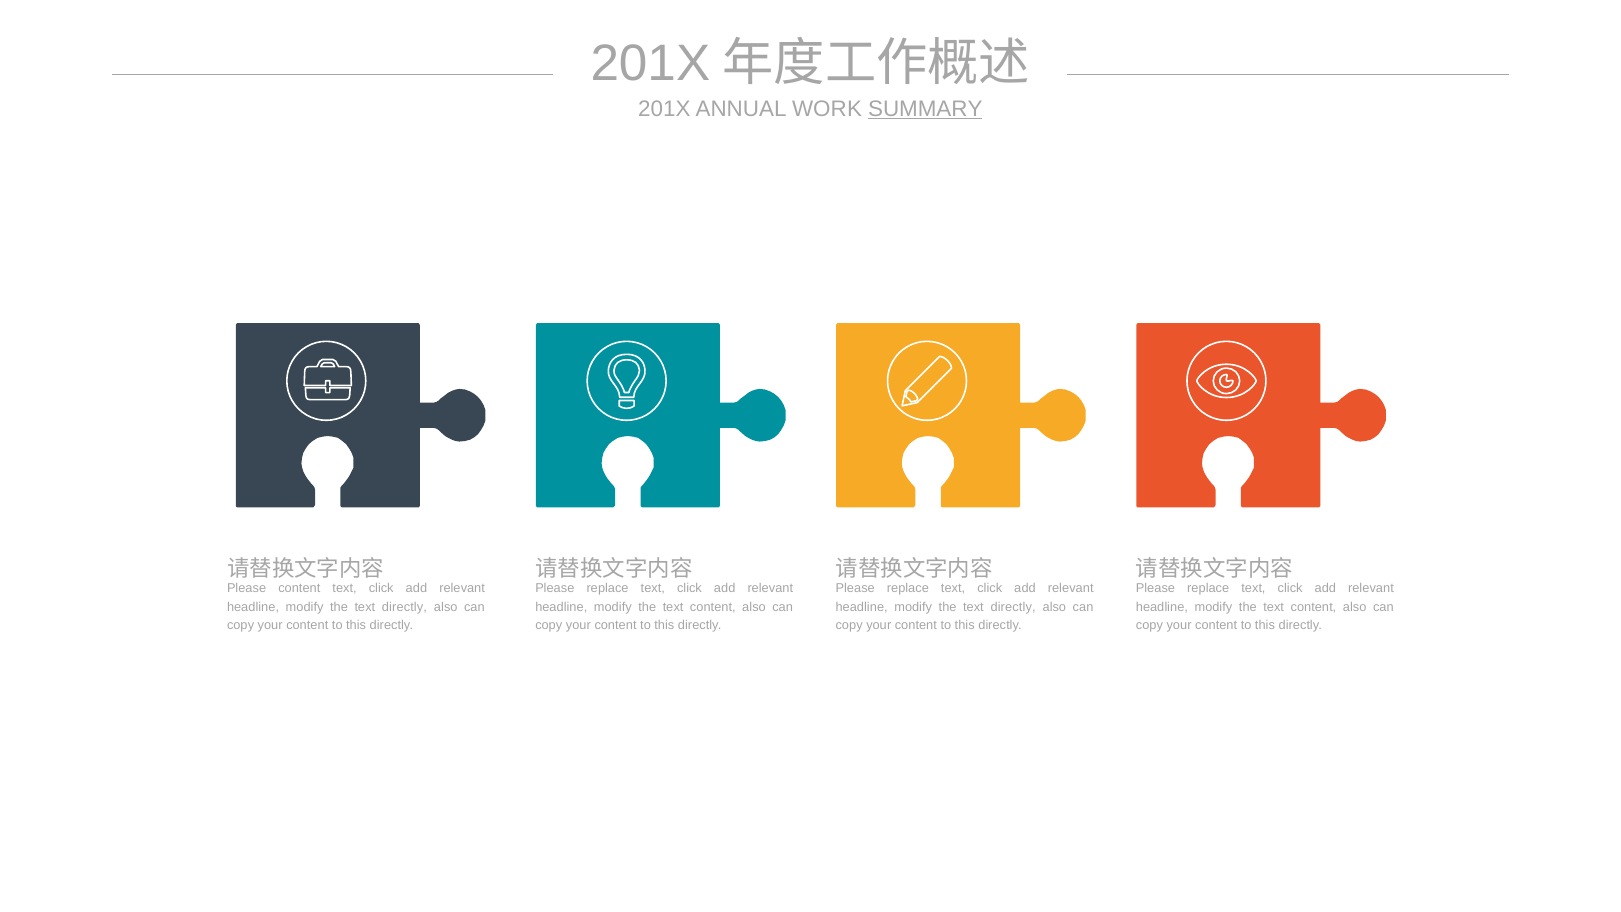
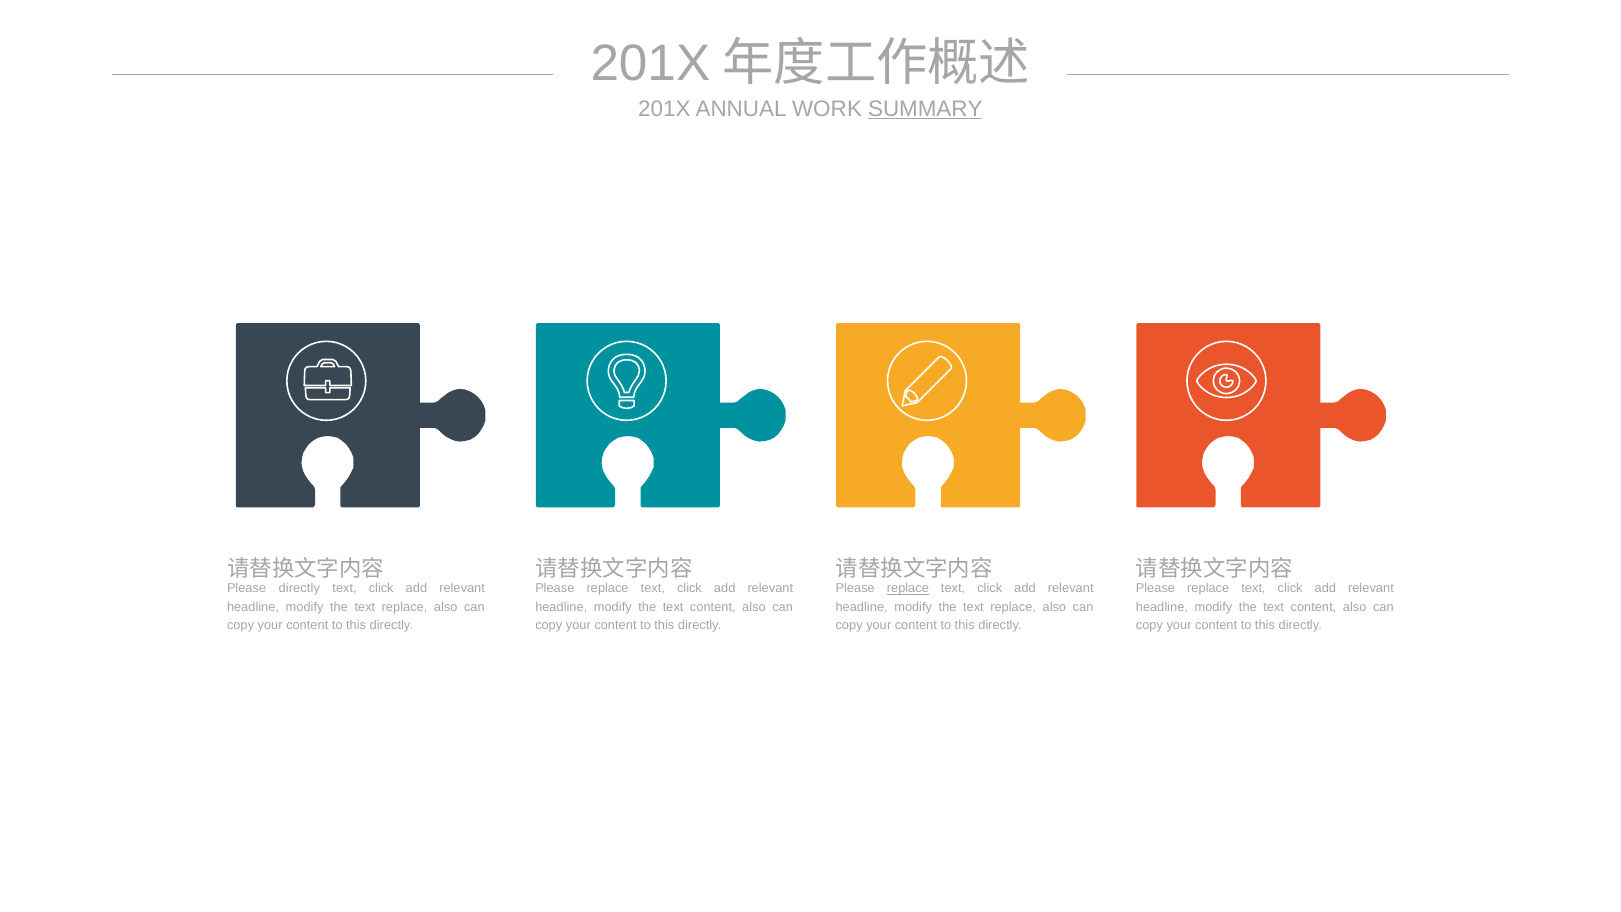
Please content: content -> directly
replace at (908, 589) underline: none -> present
directly at (404, 607): directly -> replace
directly at (1013, 607): directly -> replace
